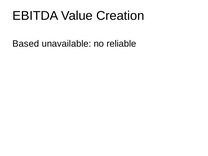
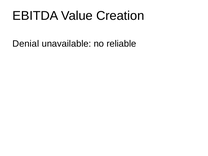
Based: Based -> Denial
